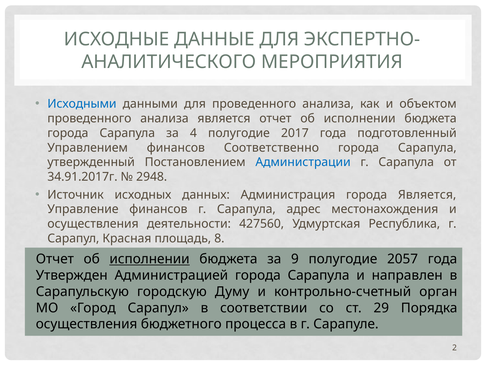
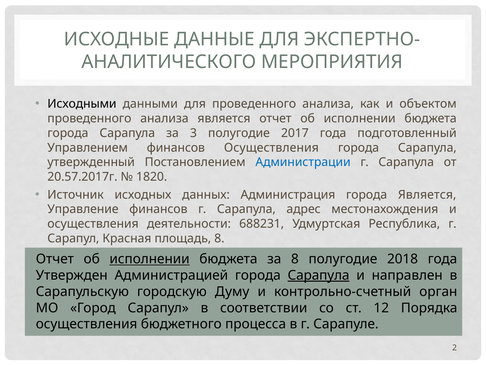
Исходными colour: blue -> black
4: 4 -> 3
финансов Соответственно: Соответственно -> Осуществления
34.91.2017г: 34.91.2017г -> 20.57.2017г
2948: 2948 -> 1820
427560: 427560 -> 688231
за 9: 9 -> 8
2057: 2057 -> 2018
Сарапула at (319, 275) underline: none -> present
29: 29 -> 12
